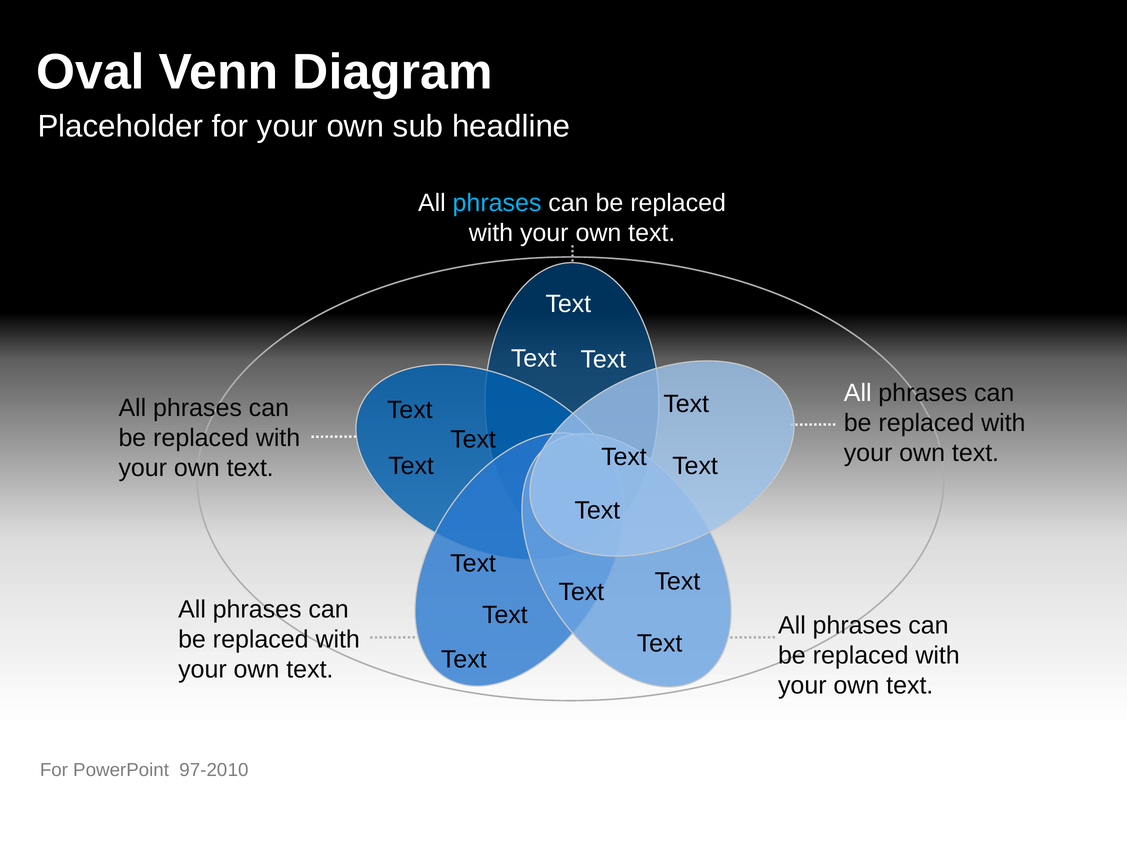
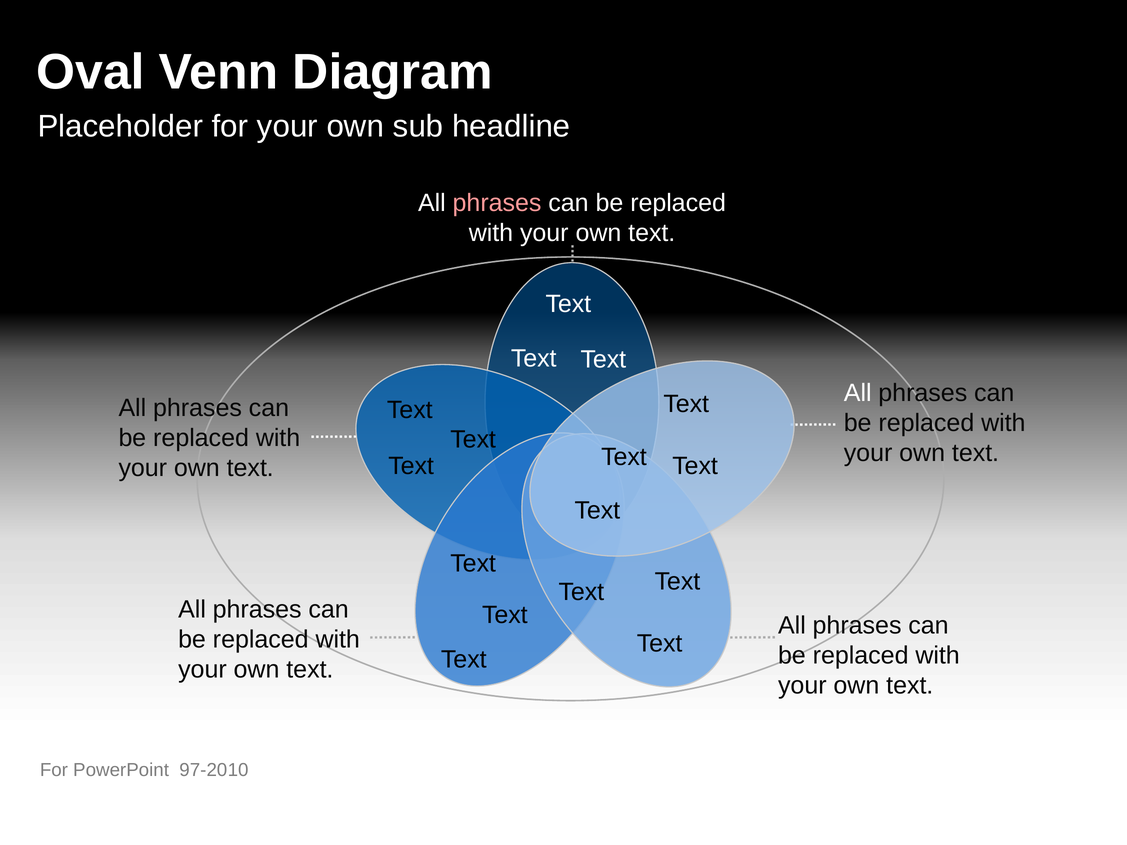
phrases at (497, 203) colour: light blue -> pink
